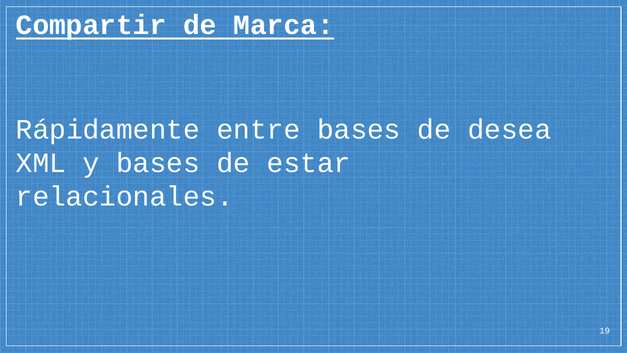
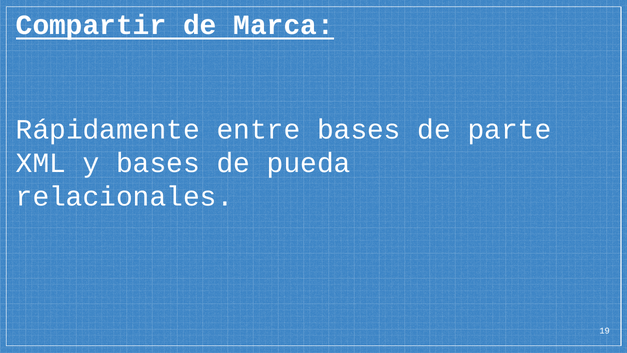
desea: desea -> parte
estar: estar -> pueda
